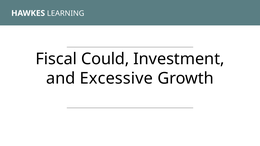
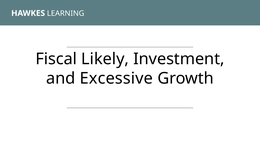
Could: Could -> Likely
